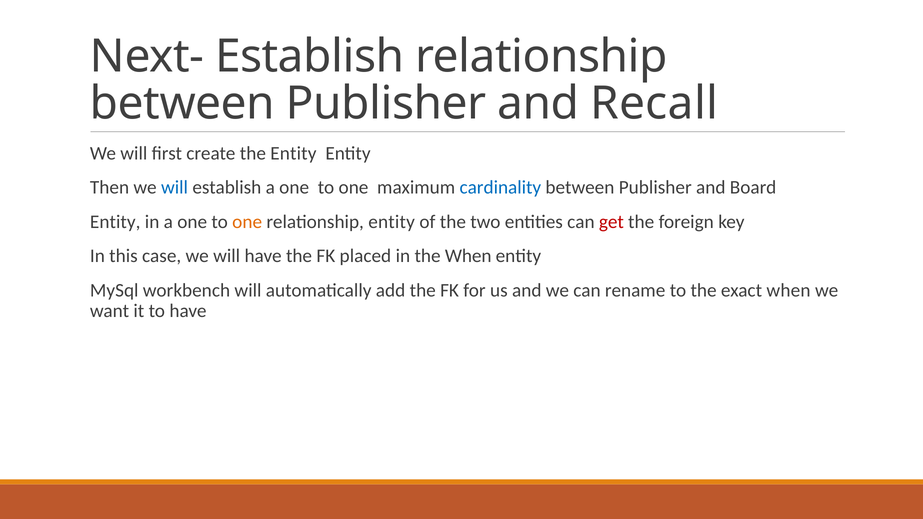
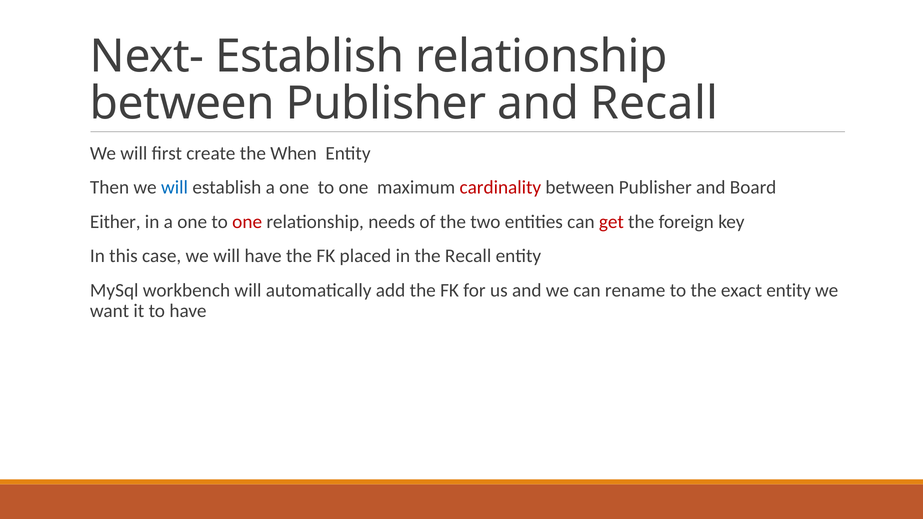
the Entity: Entity -> When
cardinality colour: blue -> red
Entity at (115, 222): Entity -> Either
one at (247, 222) colour: orange -> red
relationship entity: entity -> needs
the When: When -> Recall
exact when: when -> entity
